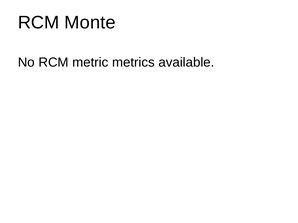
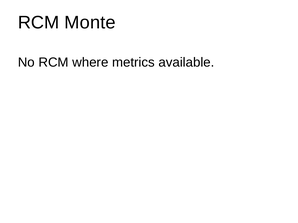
metric: metric -> where
